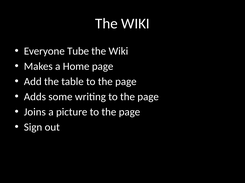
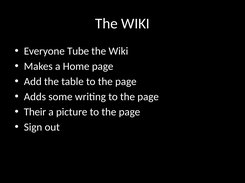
Joins: Joins -> Their
